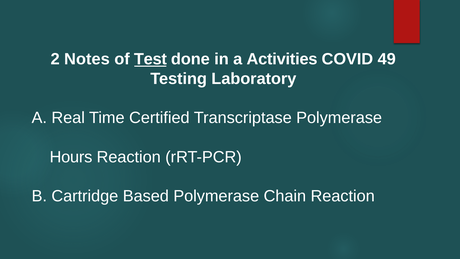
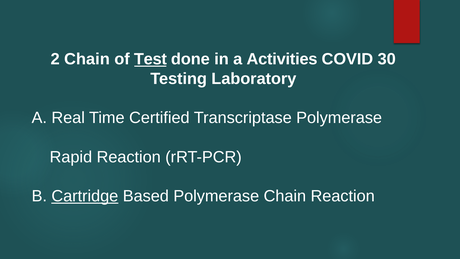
2 Notes: Notes -> Chain
49: 49 -> 30
Hours: Hours -> Rapid
Cartridge underline: none -> present
